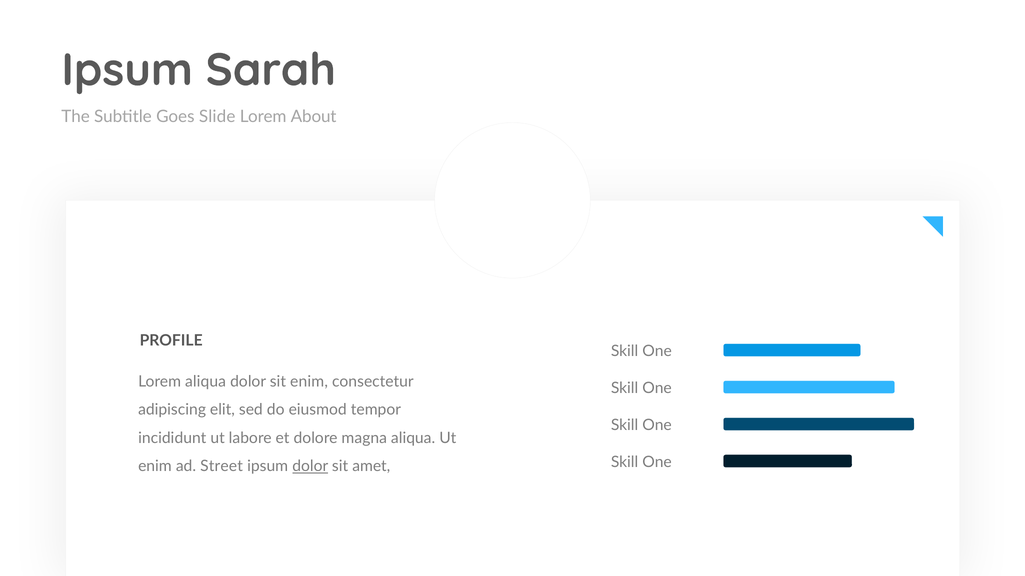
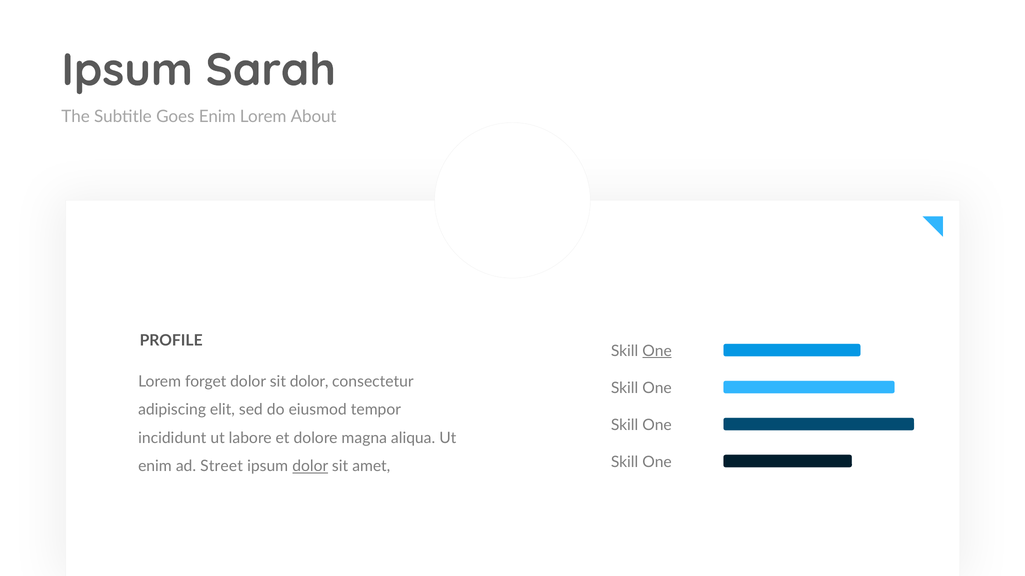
Goes Slide: Slide -> Enim
One at (657, 351) underline: none -> present
Lorem aliqua: aliqua -> forget
sit enim: enim -> dolor
